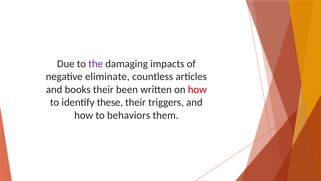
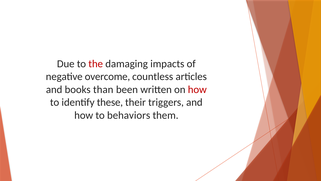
the colour: purple -> red
eliminate: eliminate -> overcome
books their: their -> than
